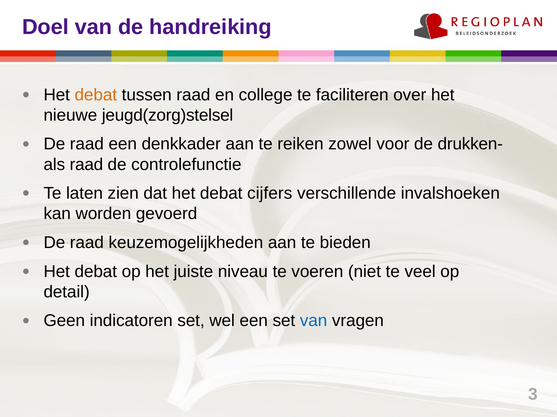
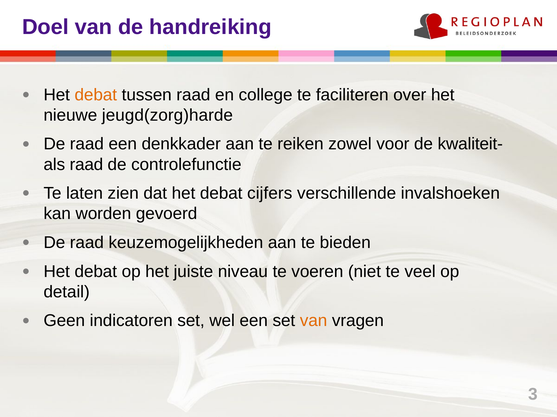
jeugd(zorg)stelsel: jeugd(zorg)stelsel -> jeugd(zorg)harde
drukken-: drukken- -> kwaliteit-
van at (314, 321) colour: blue -> orange
